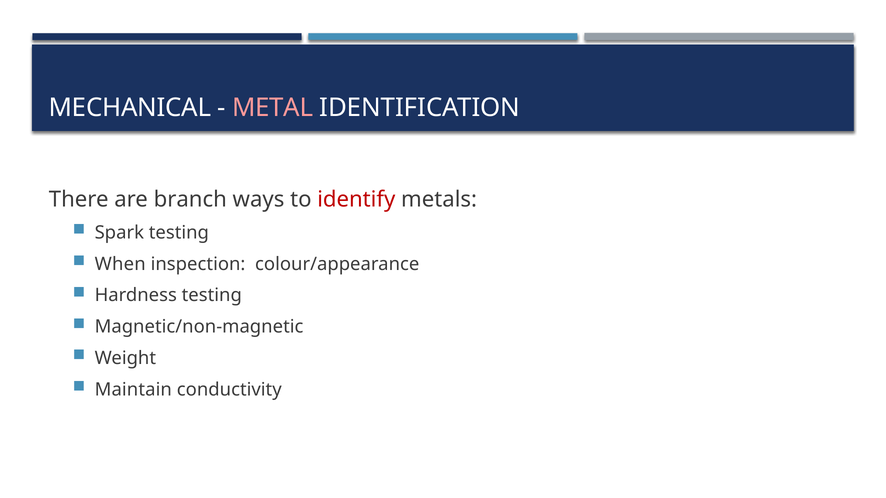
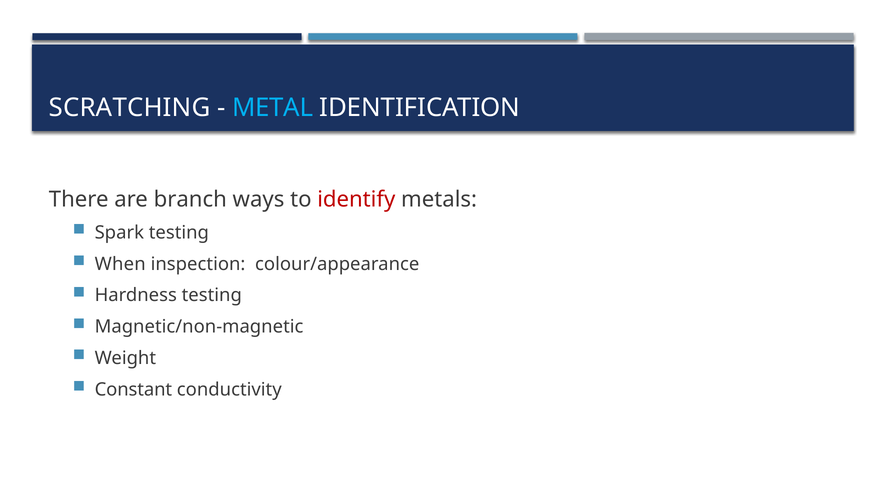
MECHANICAL: MECHANICAL -> SCRATCHING
METAL colour: pink -> light blue
Maintain: Maintain -> Constant
